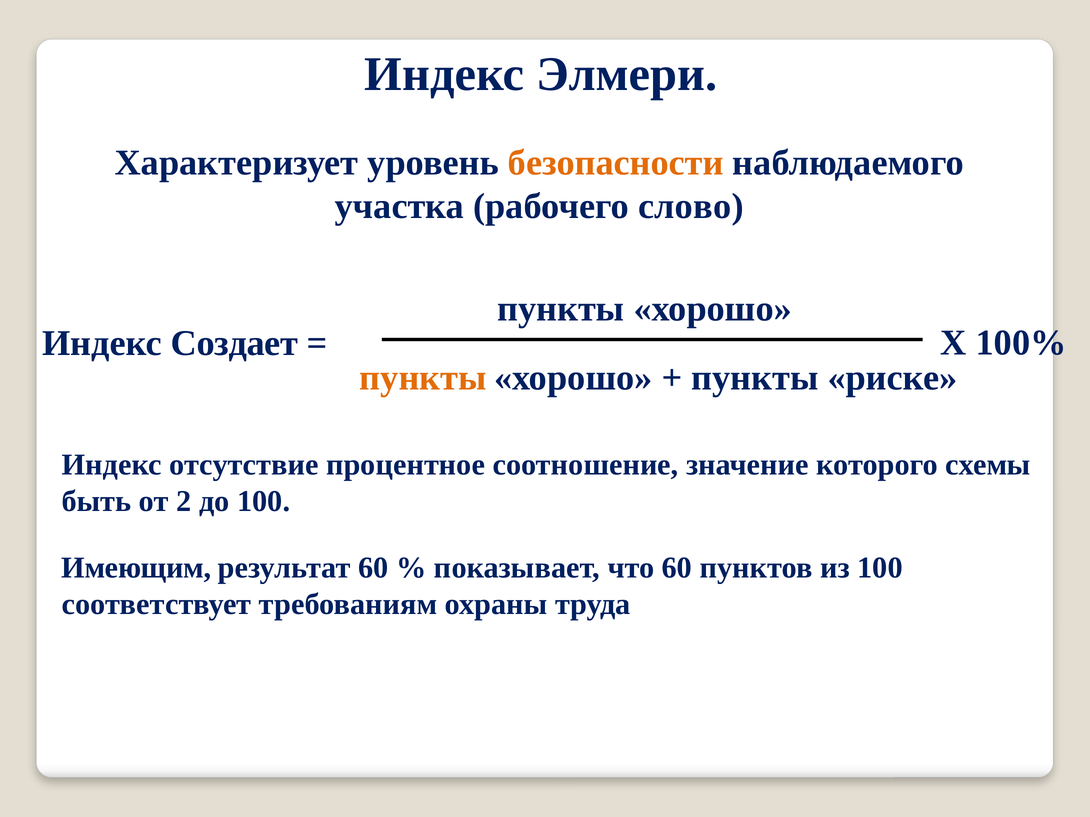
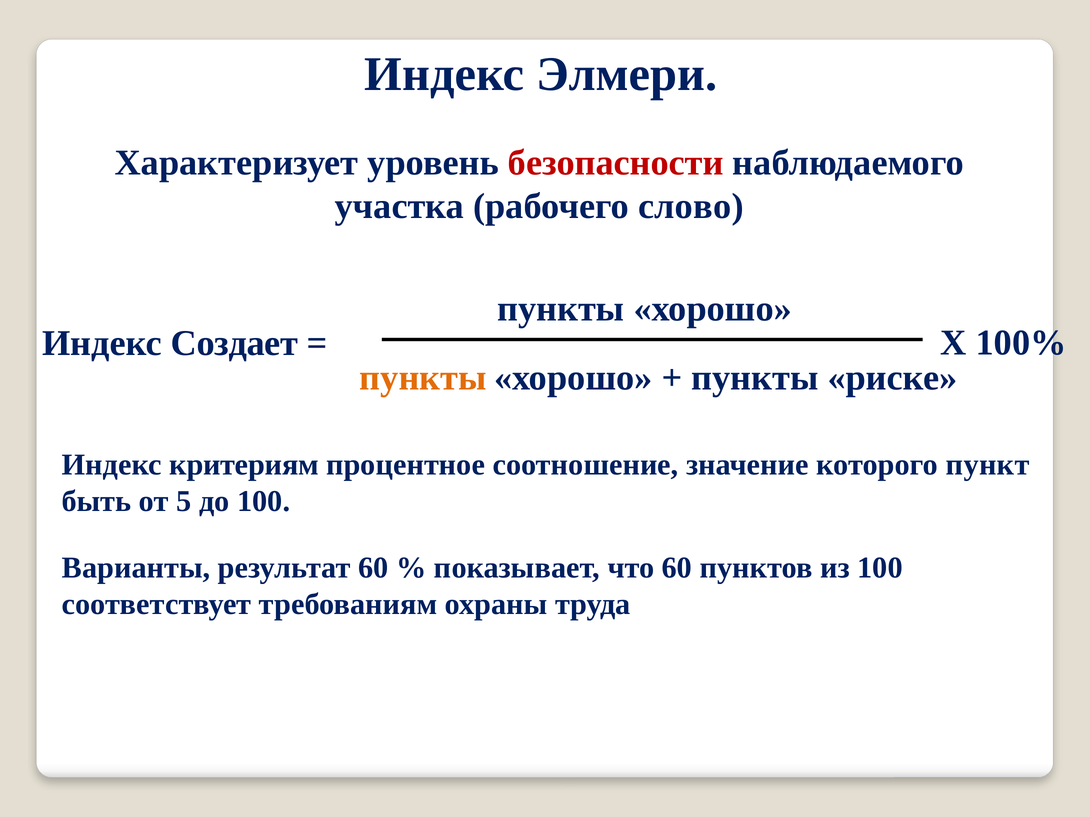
безопасности colour: orange -> red
отсутствие: отсутствие -> критериям
схемы: схемы -> пункт
2: 2 -> 5
Имеющим: Имеющим -> Варианты
